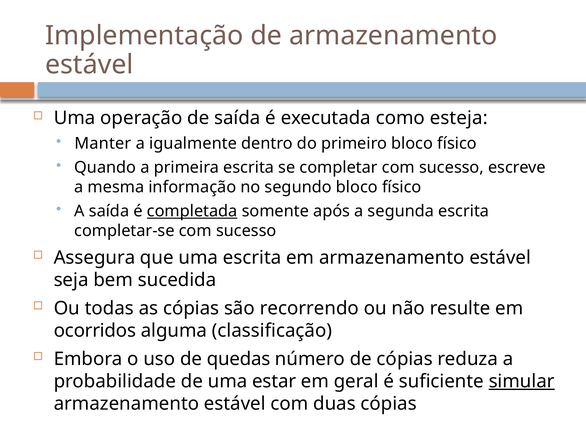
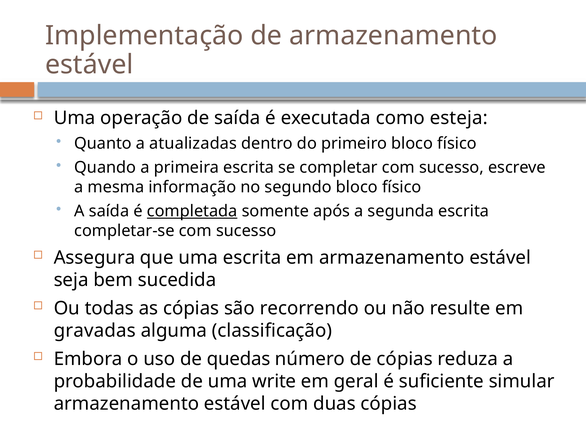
Manter: Manter -> Quanto
igualmente: igualmente -> atualizadas
ocorridos: ocorridos -> gravadas
estar: estar -> write
simular underline: present -> none
